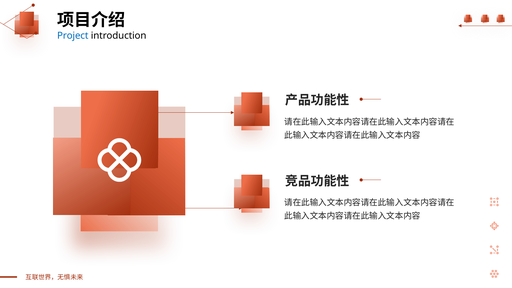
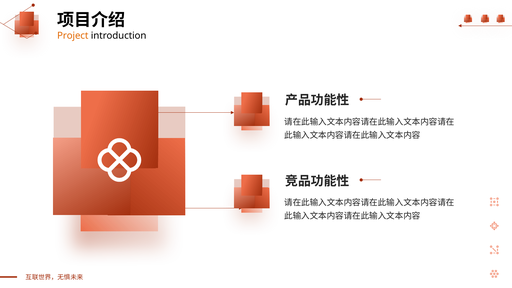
Project colour: blue -> orange
